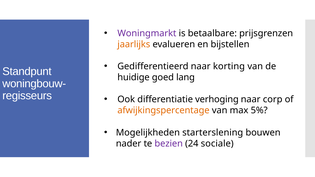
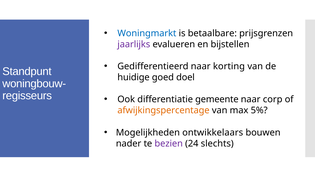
Woningmarkt colour: purple -> blue
jaarlijks colour: orange -> purple
lang: lang -> doel
verhoging: verhoging -> gemeente
starterslening: starterslening -> ontwikkelaars
sociale: sociale -> slechts
